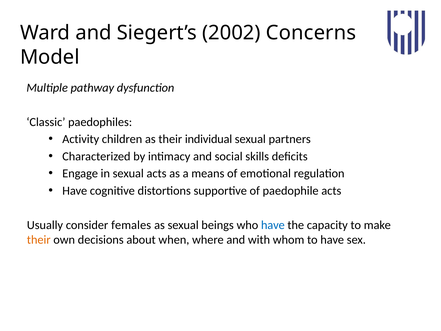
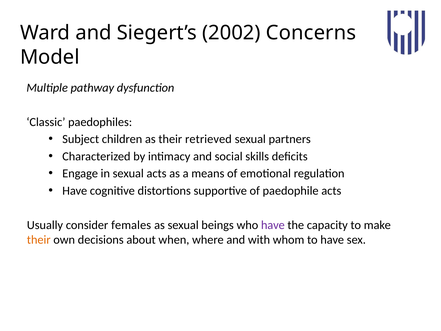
Activity: Activity -> Subject
individual: individual -> retrieved
have at (273, 225) colour: blue -> purple
